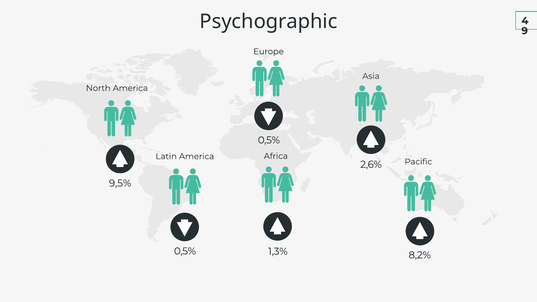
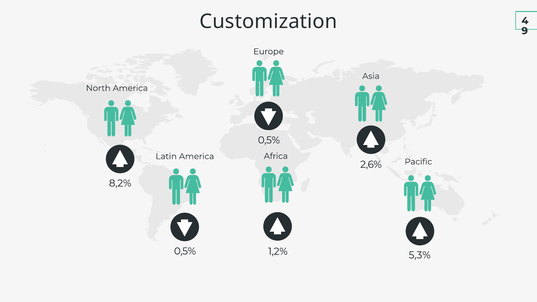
Psychographic: Psychographic -> Customization
9,5%: 9,5% -> 8,2%
1,3%: 1,3% -> 1,2%
8,2%: 8,2% -> 5,3%
